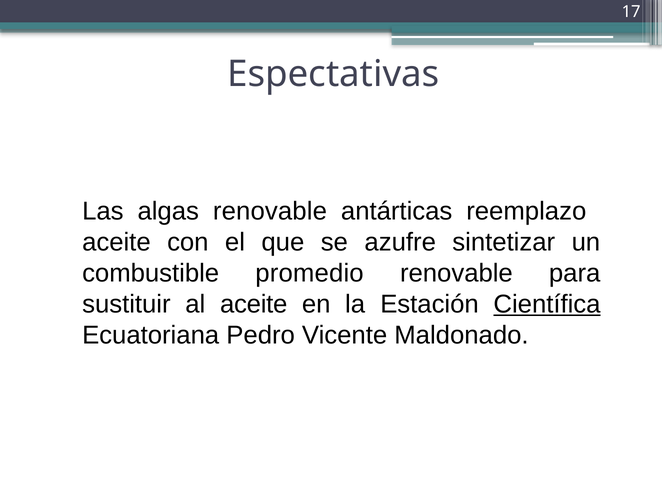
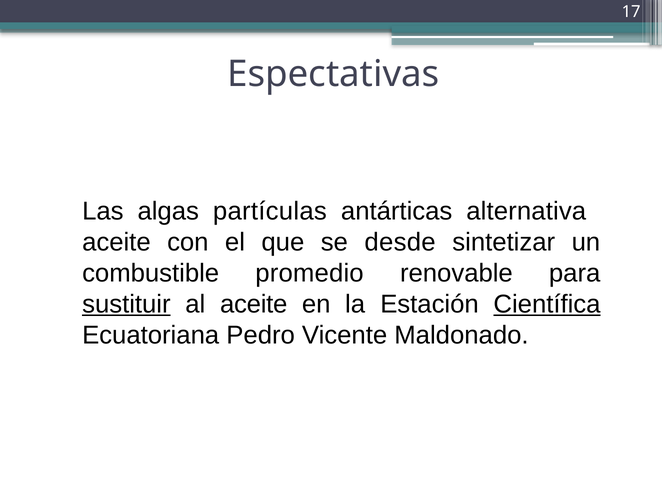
algas renovable: renovable -> partículas
reemplazo: reemplazo -> alternativa
azufre: azufre -> desde
sustituir underline: none -> present
